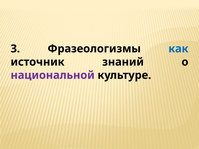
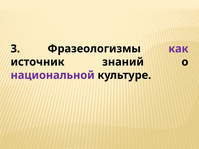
как colour: blue -> purple
